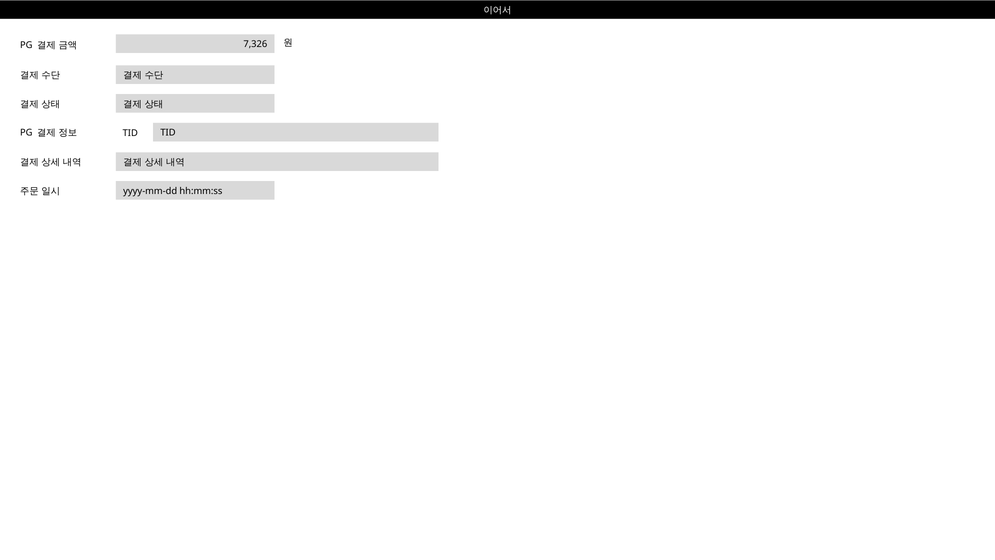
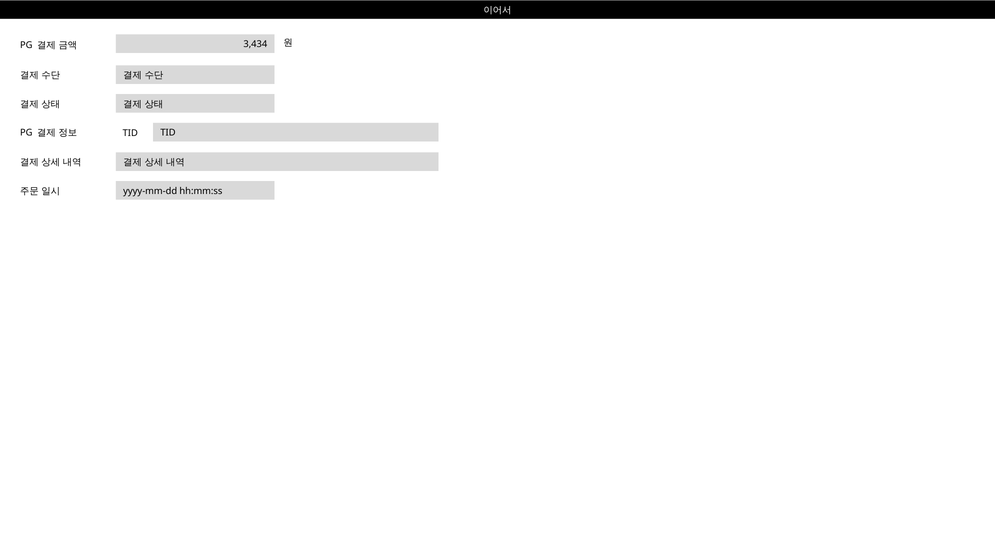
7,326: 7,326 -> 3,434
